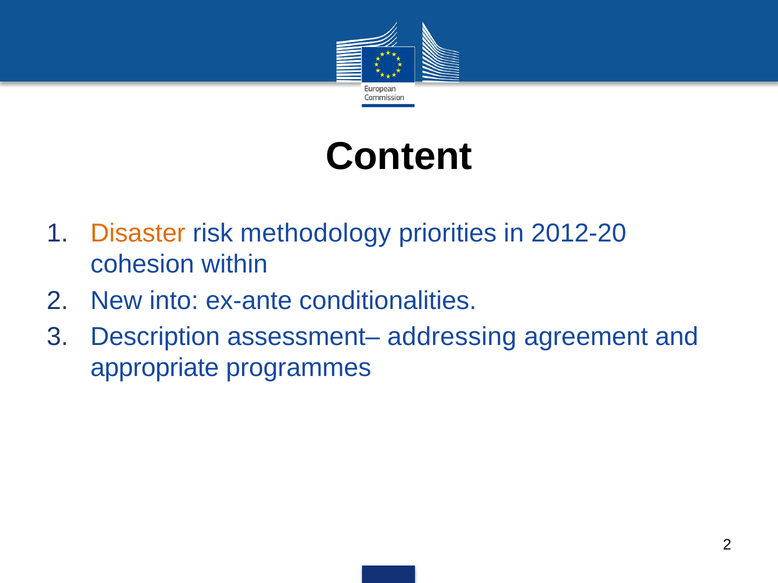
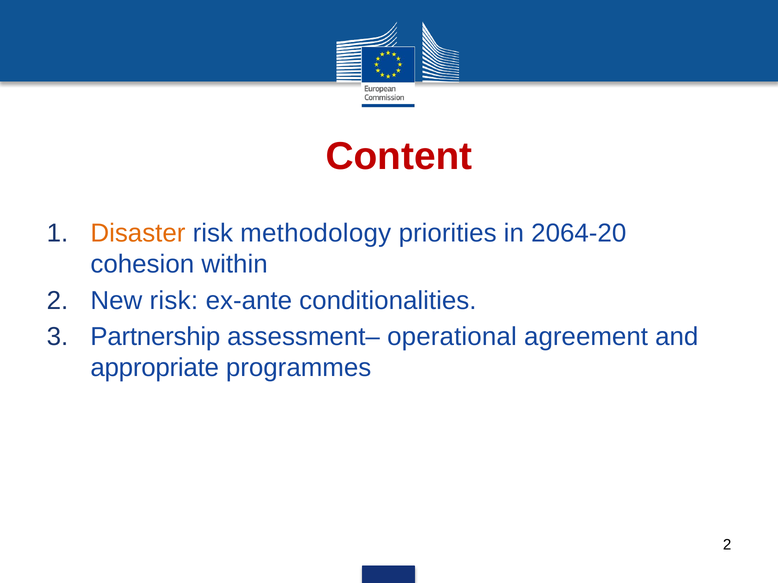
Content colour: black -> red
2012-20: 2012-20 -> 2064-20
New into: into -> risk
Description: Description -> Partnership
addressing: addressing -> operational
